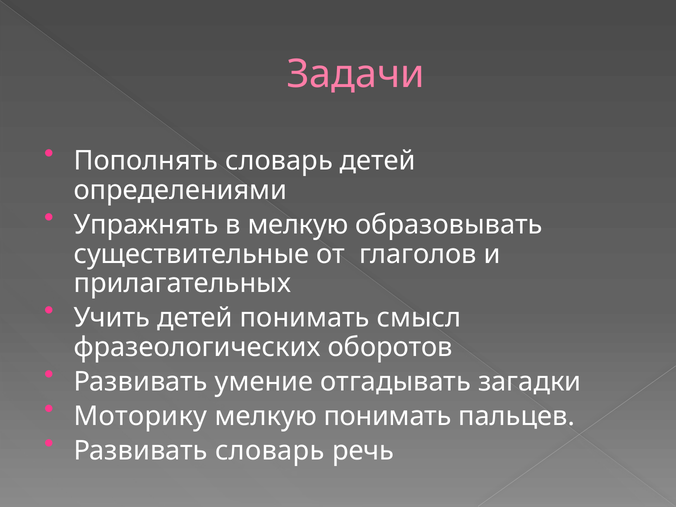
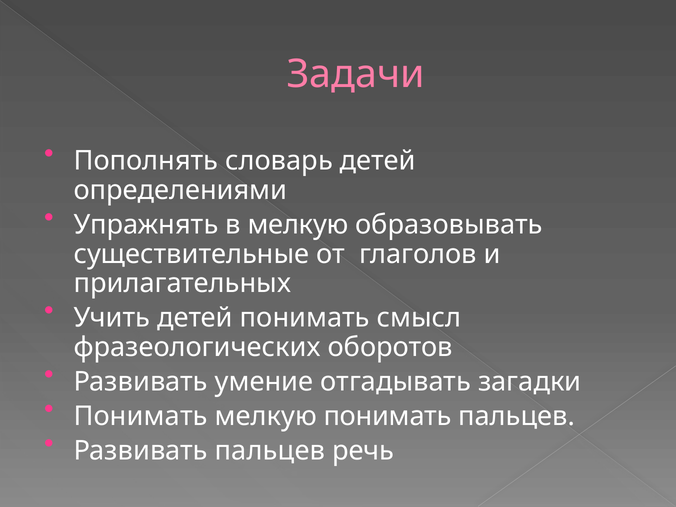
Моторику at (141, 416): Моторику -> Понимать
Развивать словарь: словарь -> пальцев
